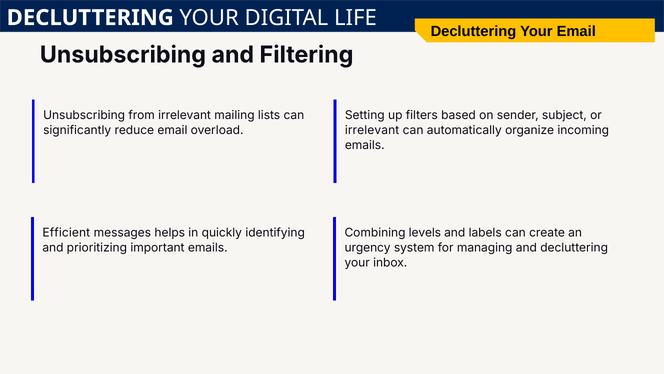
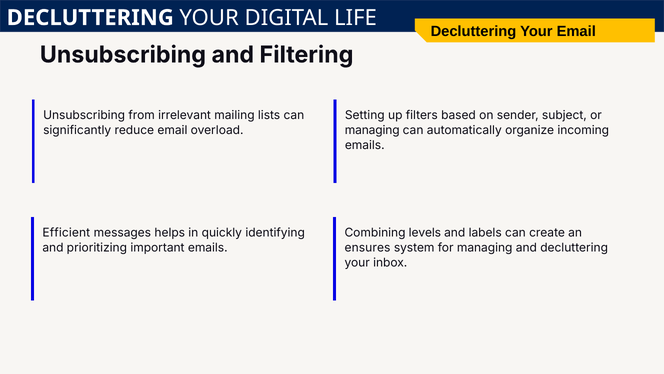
irrelevant at (372, 130): irrelevant -> managing
urgency: urgency -> ensures
